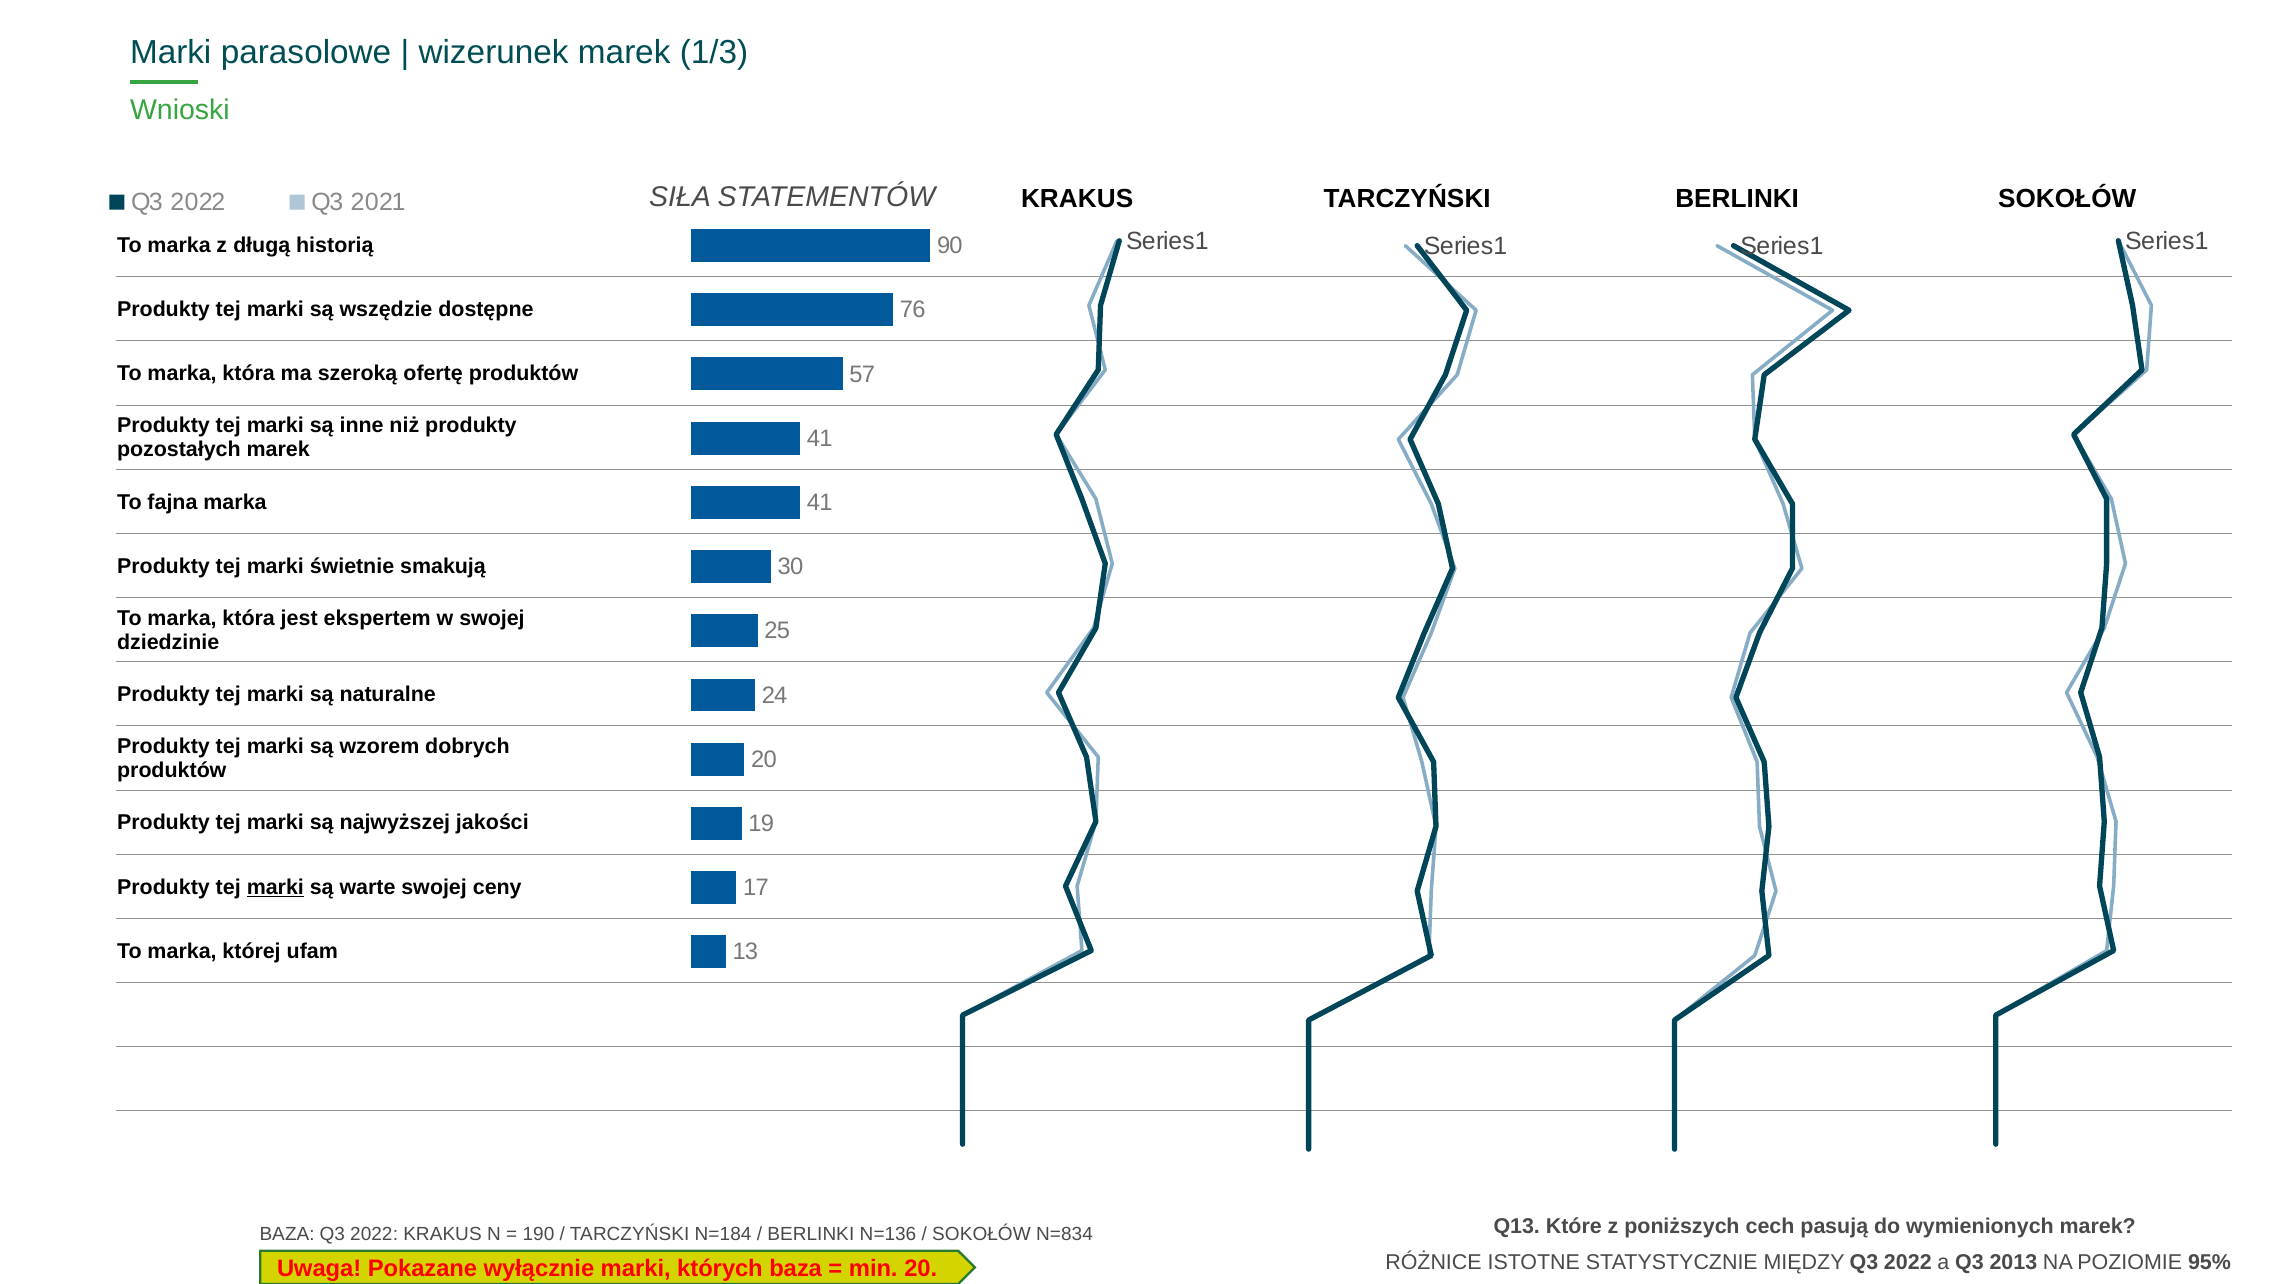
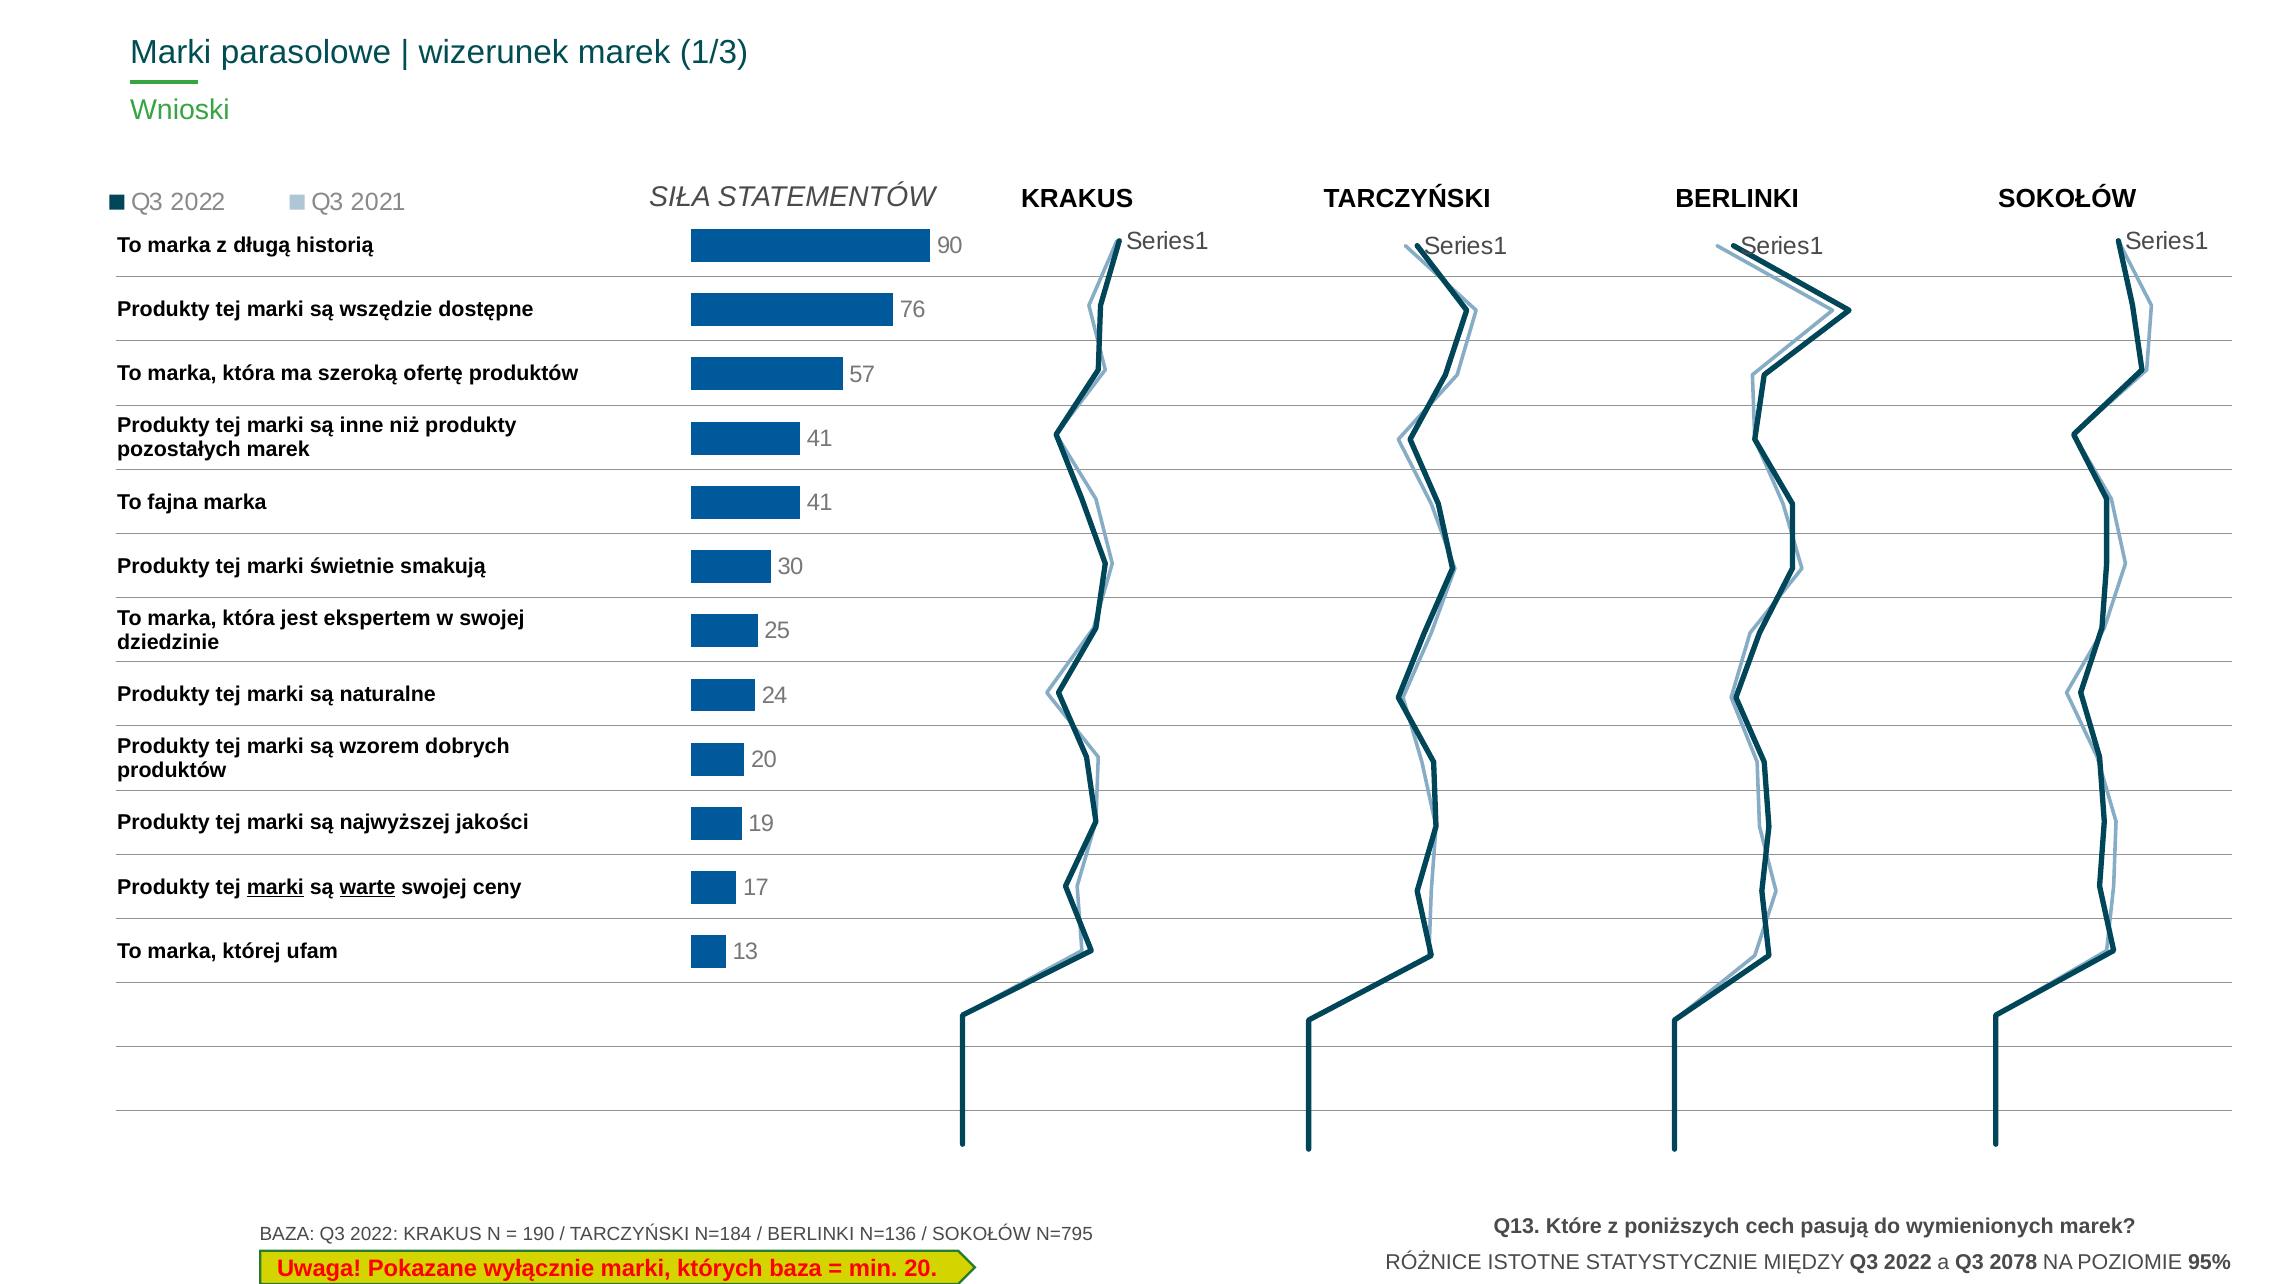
warte underline: none -> present
N=834: N=834 -> N=795
2013: 2013 -> 2078
